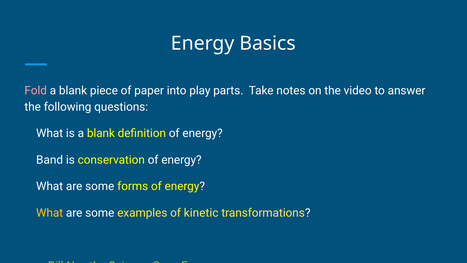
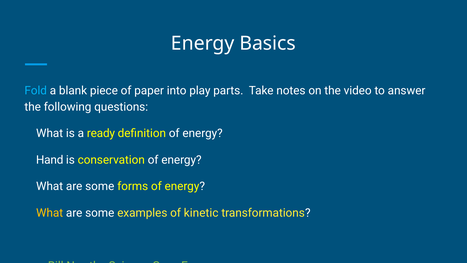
Fold colour: pink -> light blue
is a blank: blank -> ready
Band: Band -> Hand
